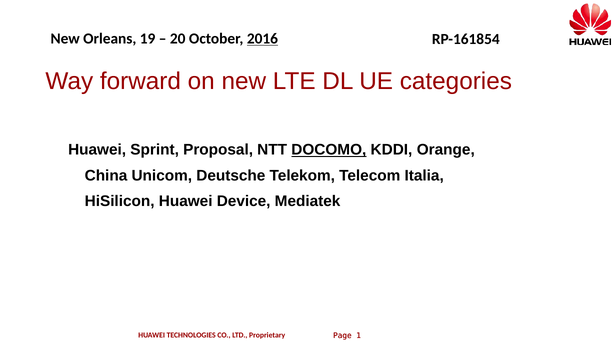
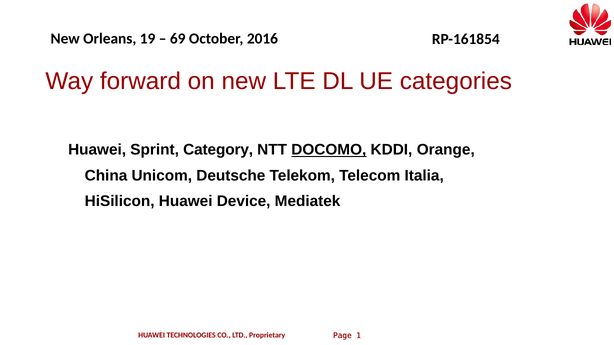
20: 20 -> 69
2016 underline: present -> none
Proposal: Proposal -> Category
